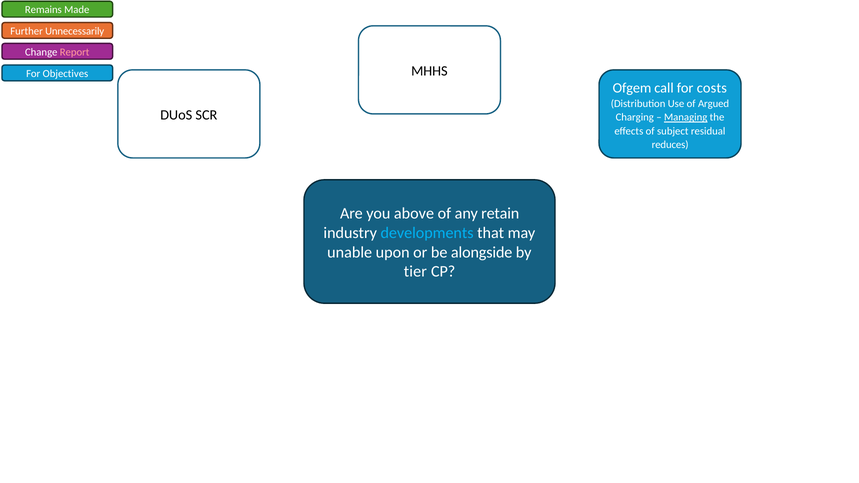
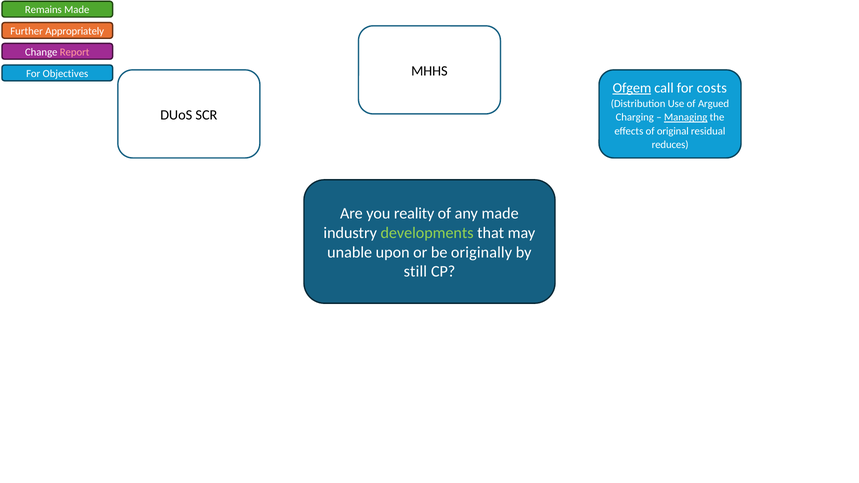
Unnecessarily: Unnecessarily -> Appropriately
Ofgem underline: none -> present
subject: subject -> original
above: above -> reality
any retain: retain -> made
developments colour: light blue -> light green
alongside: alongside -> originally
tier: tier -> still
